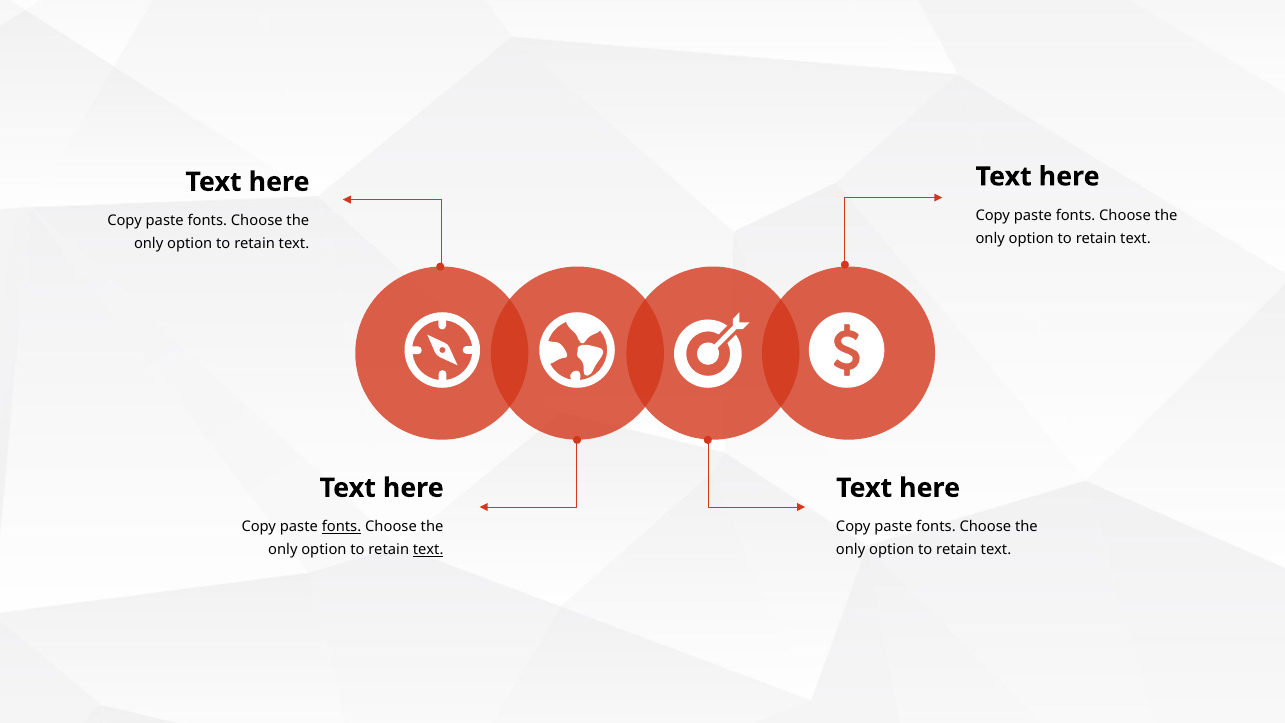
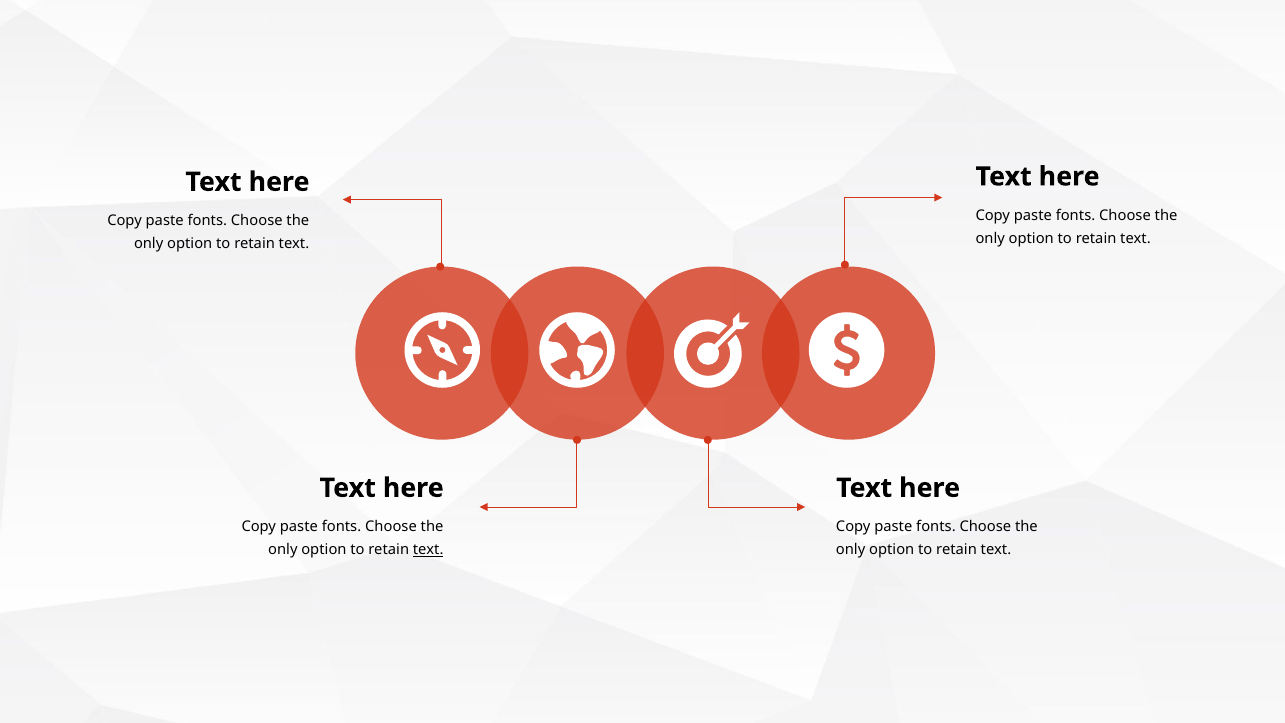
fonts at (342, 527) underline: present -> none
